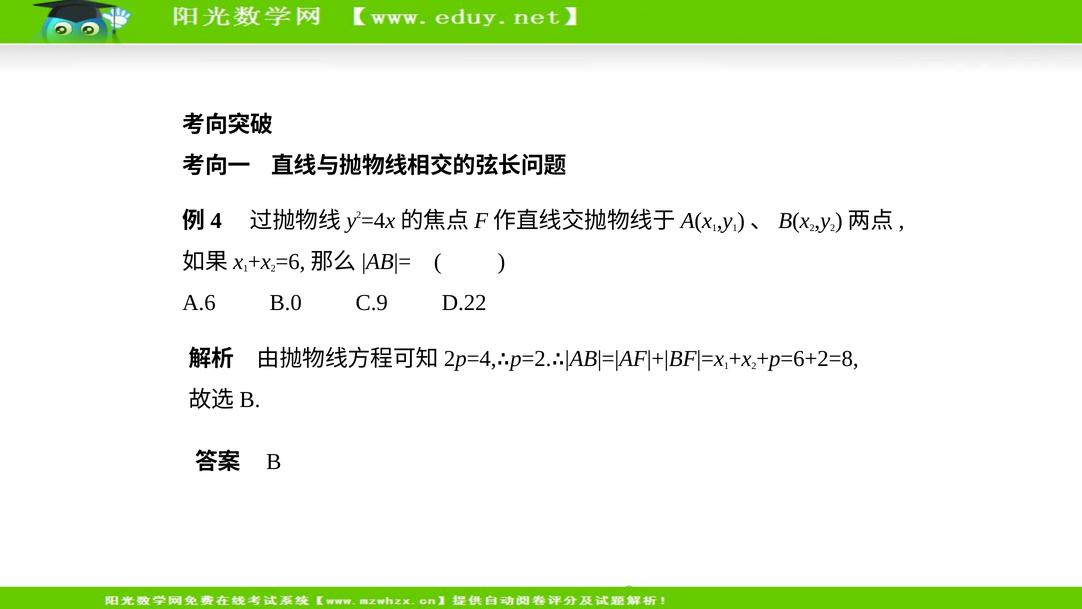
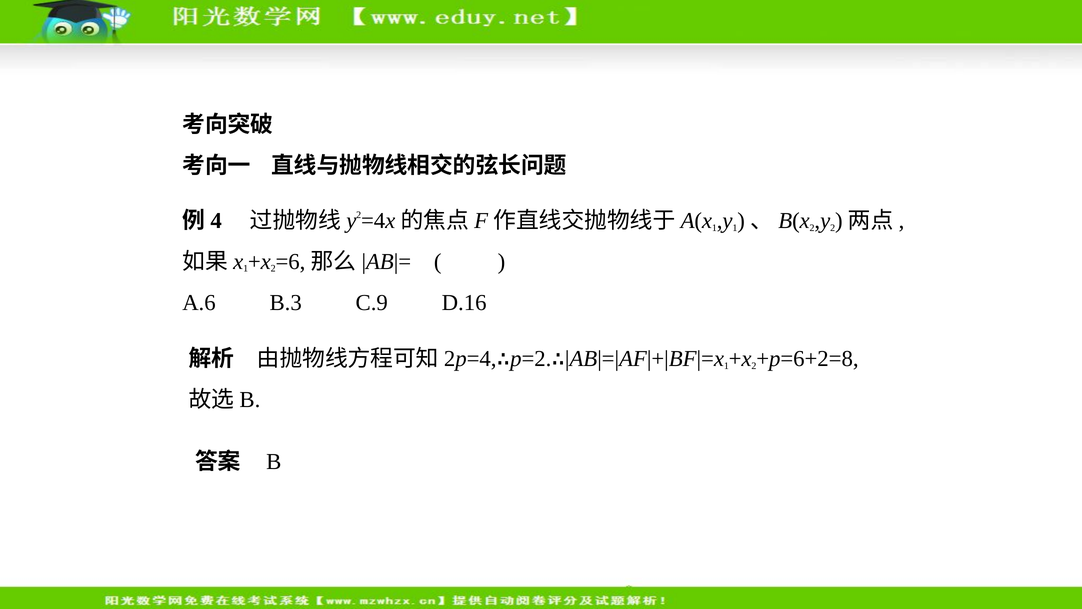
B.0: B.0 -> B.3
D.22: D.22 -> D.16
